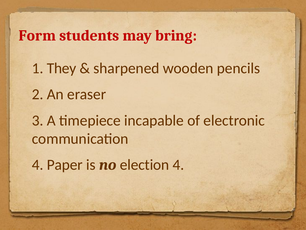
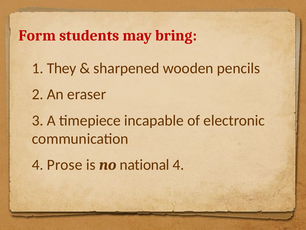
Paper: Paper -> Prose
election: election -> national
